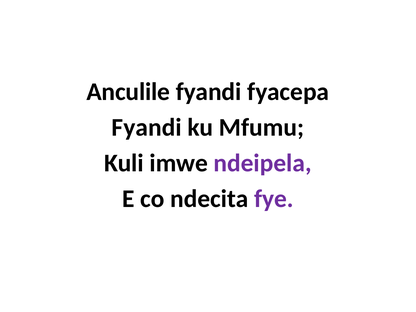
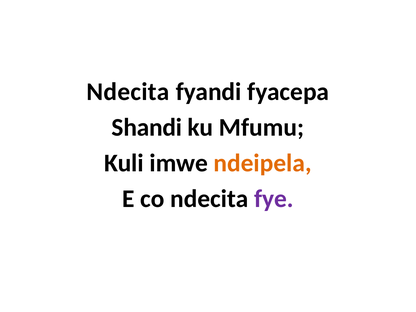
Anculile at (128, 92): Anculile -> Ndecita
Fyandi at (147, 128): Fyandi -> Shandi
ndeipela colour: purple -> orange
